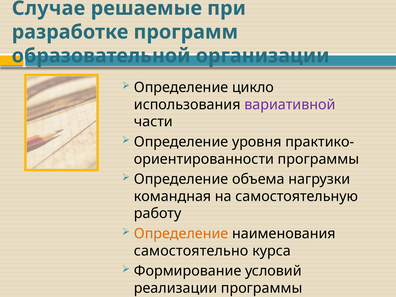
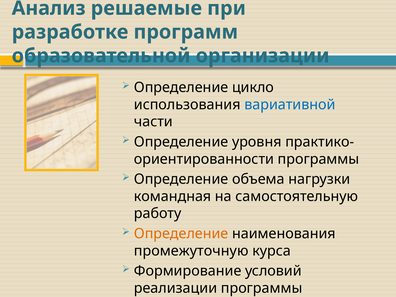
Случае: Случае -> Анализ
вариативной colour: purple -> blue
самостоятельно: самостоятельно -> промежуточную
